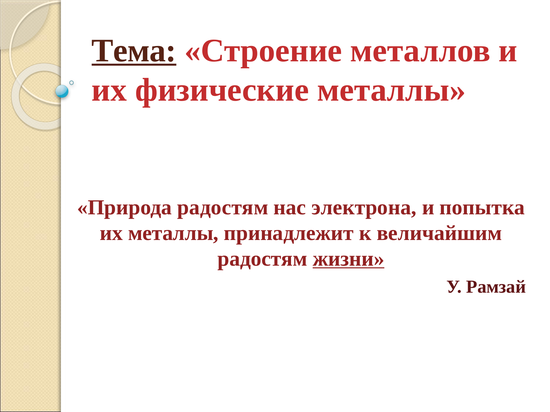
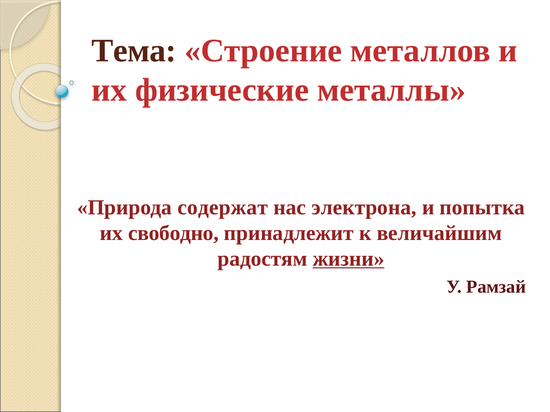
Тема underline: present -> none
Природа радостям: радостям -> содержат
их металлы: металлы -> свободно
